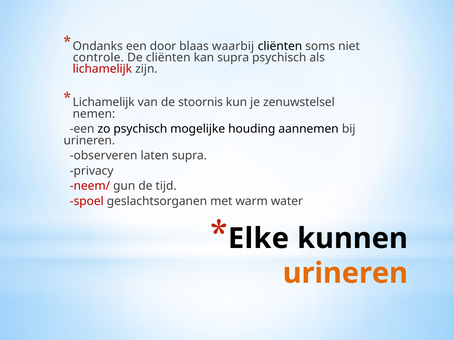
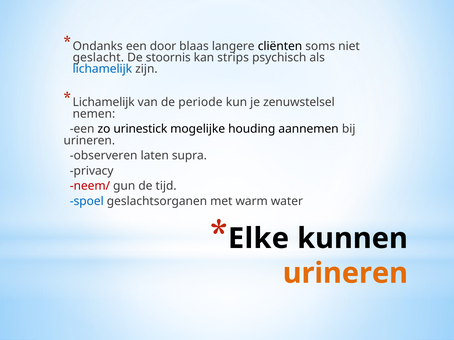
waarbij: waarbij -> langere
controle: controle -> geslacht
De cliënten: cliënten -> stoornis
kan supra: supra -> strips
lichamelijk at (102, 69) colour: red -> blue
stoornis: stoornis -> periode
zo psychisch: psychisch -> urinestick
spoel colour: red -> blue
